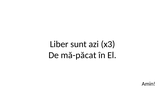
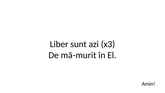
mă-păcat: mă-păcat -> mă-murit
